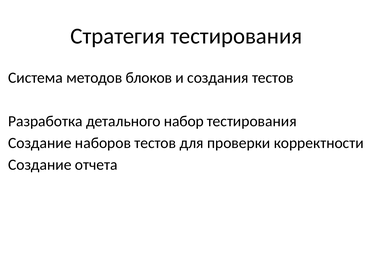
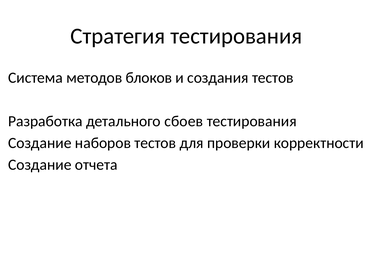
набор: набор -> сбоев
